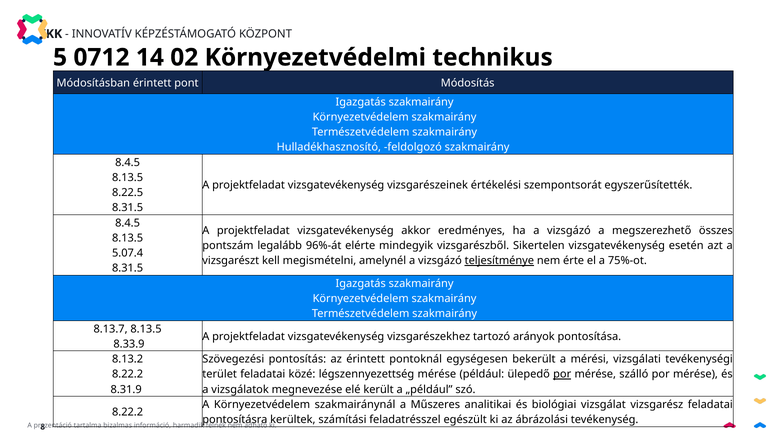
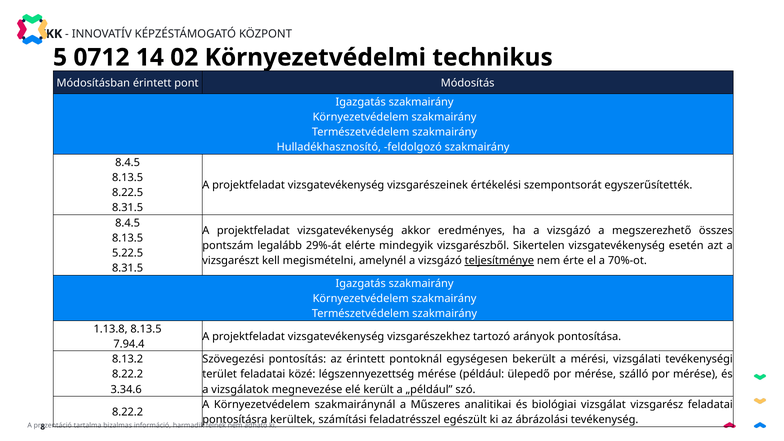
96%-át: 96%-át -> 29%-át
5.07.4: 5.07.4 -> 5.22.5
75%-ot: 75%-ot -> 70%-ot
8.13.7: 8.13.7 -> 1.13.8
8.33.9: 8.33.9 -> 7.94.4
por at (562, 374) underline: present -> none
8.31.9: 8.31.9 -> 3.34.6
